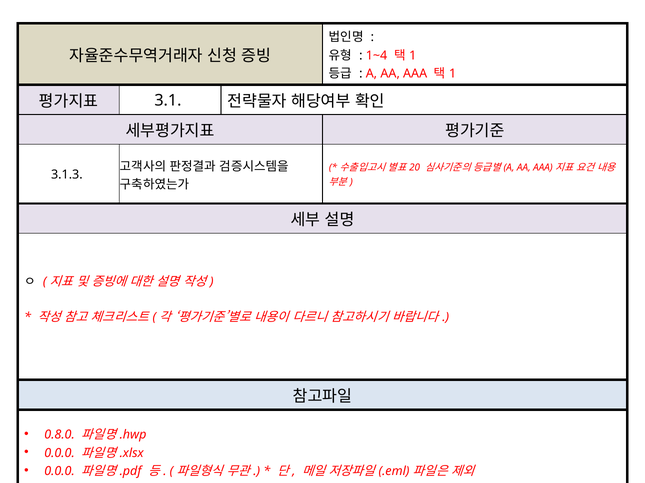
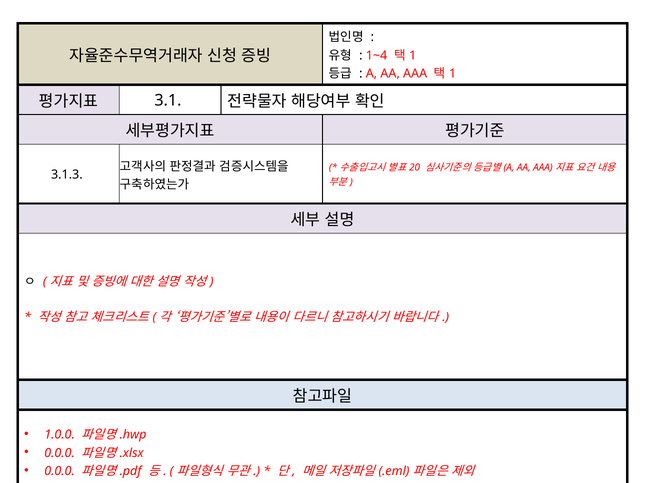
0.8.0: 0.8.0 -> 1.0.0
